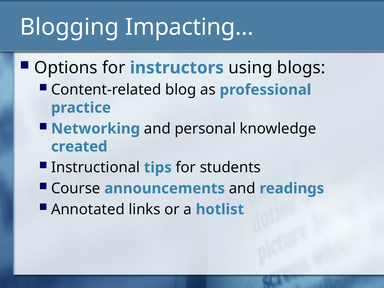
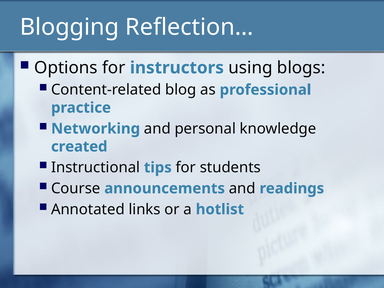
Impacting…: Impacting… -> Reflection…
